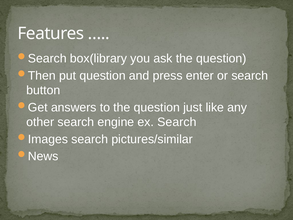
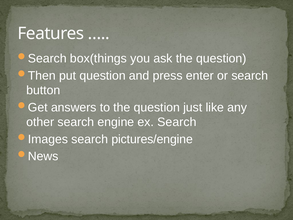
box(library: box(library -> box(things
pictures/similar: pictures/similar -> pictures/engine
